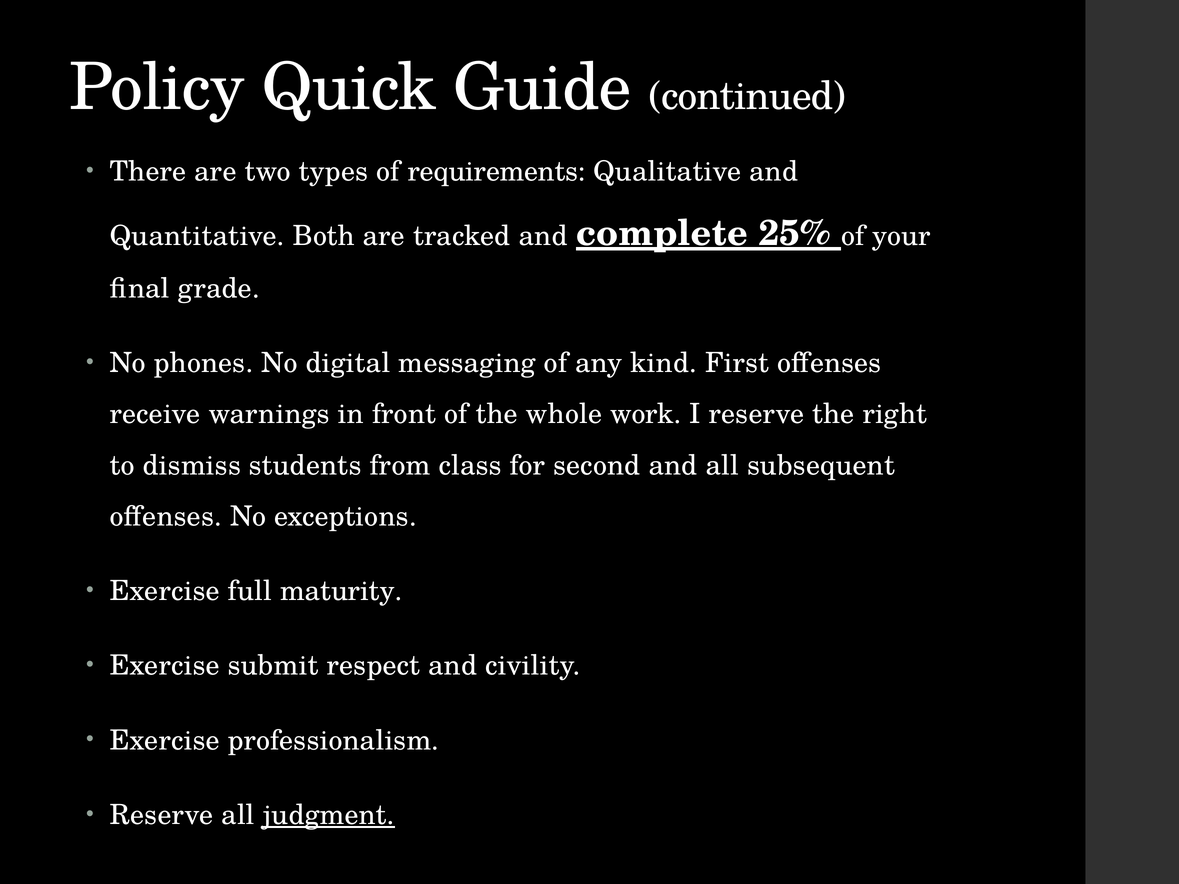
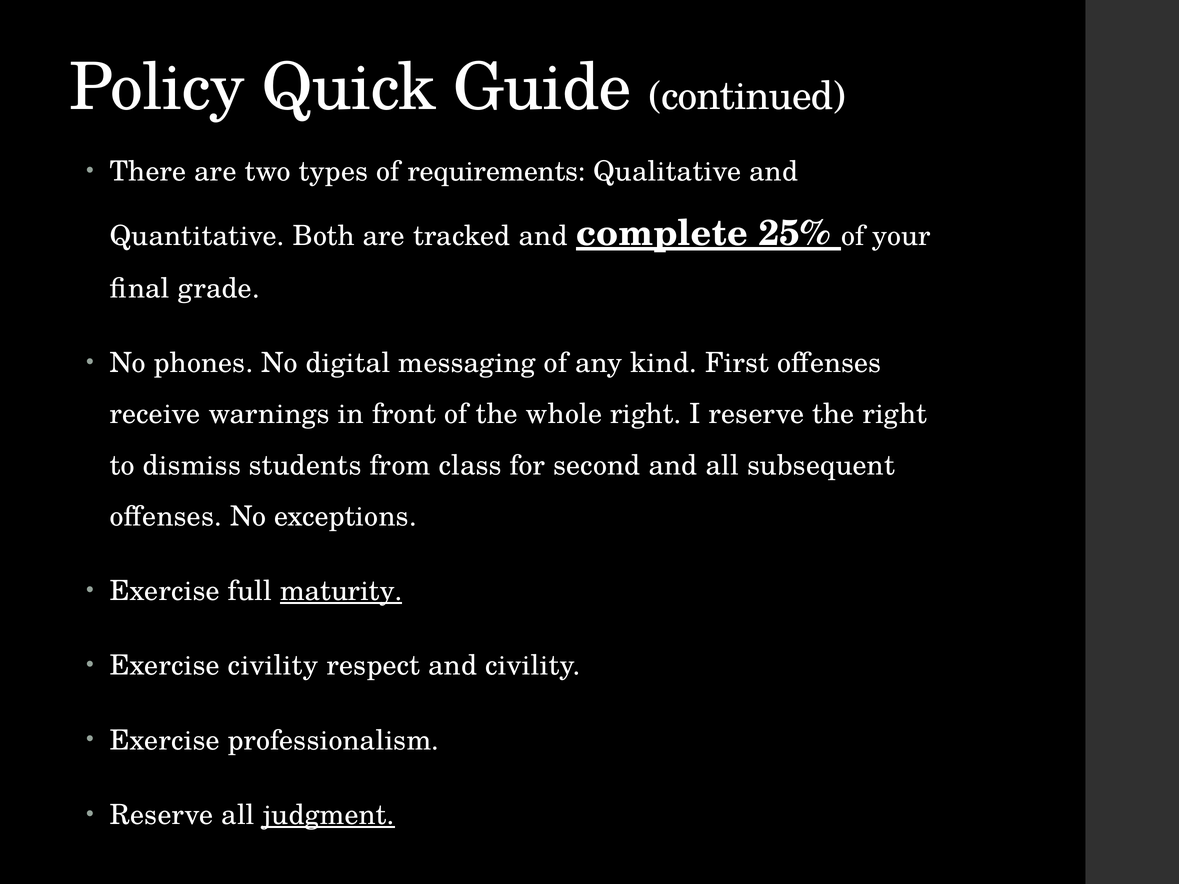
whole work: work -> right
maturity underline: none -> present
Exercise submit: submit -> civility
